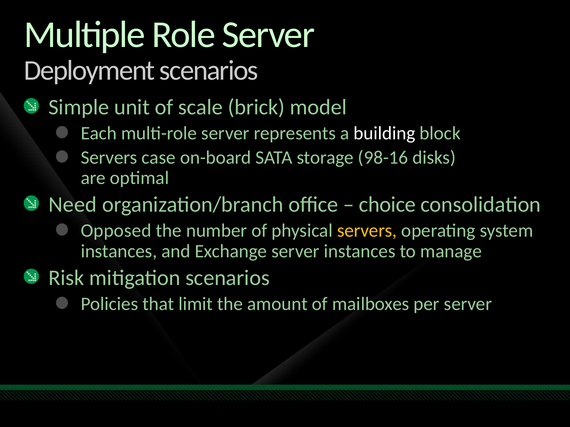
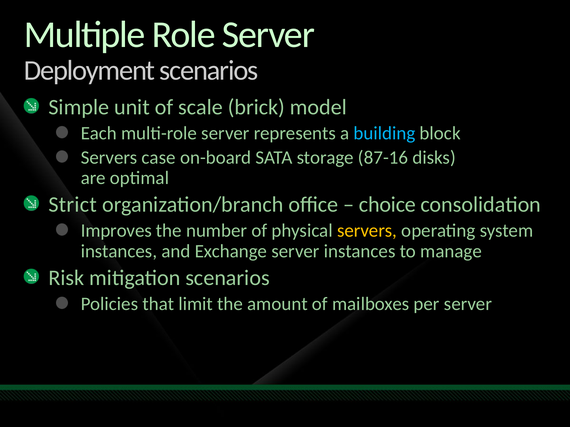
building colour: white -> light blue
98-16: 98-16 -> 87-16
Need: Need -> Strict
Opposed: Opposed -> Improves
